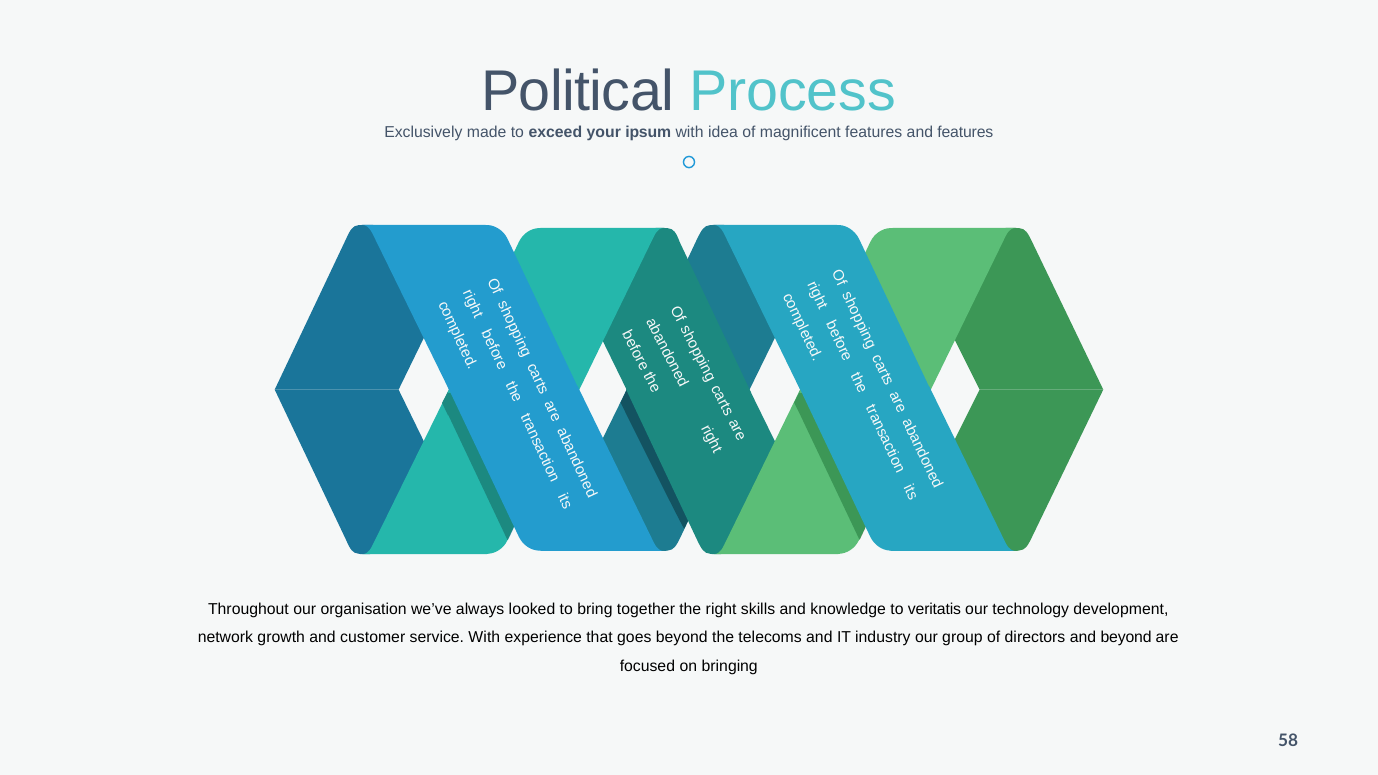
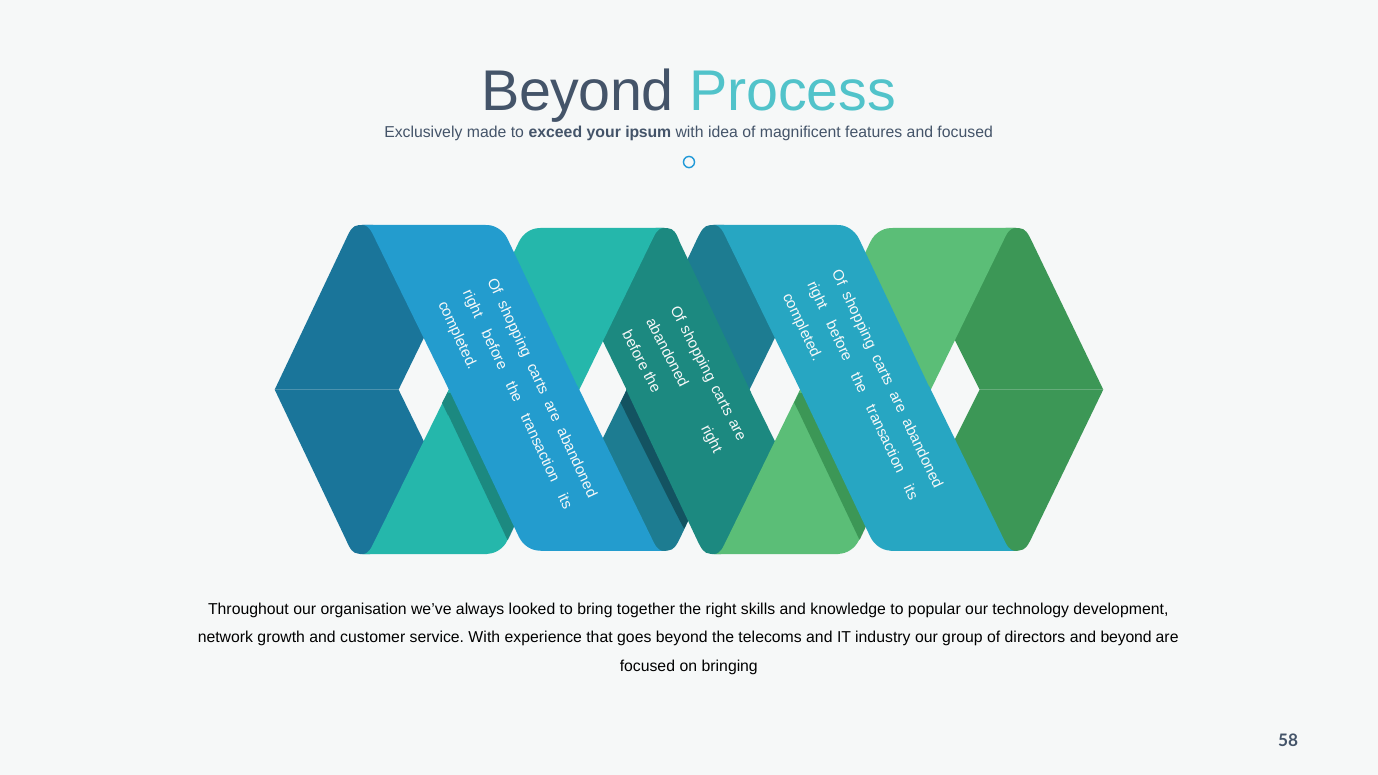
Political at (578, 91): Political -> Beyond
and features: features -> focused
veritatis: veritatis -> popular
